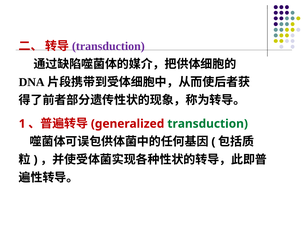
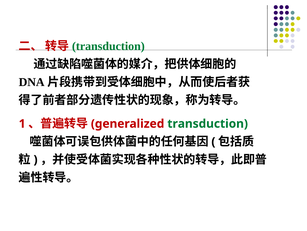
transduction at (108, 46) colour: purple -> green
